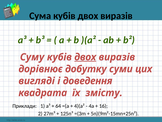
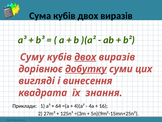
добутку underline: none -> present
доведення: доведення -> винесення
змісту: змісту -> знання
